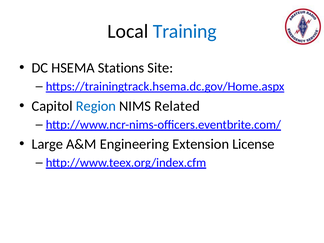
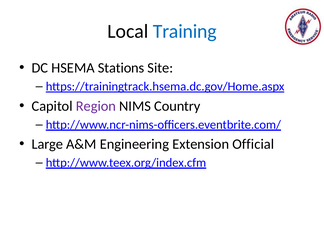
Region colour: blue -> purple
Related: Related -> Country
License: License -> Official
